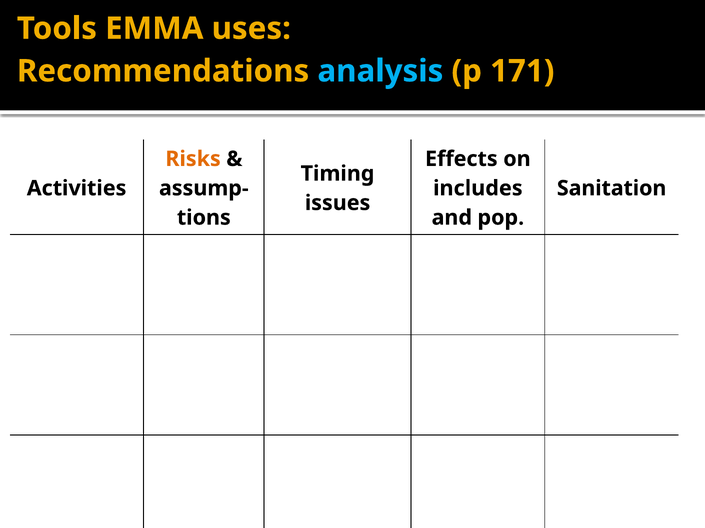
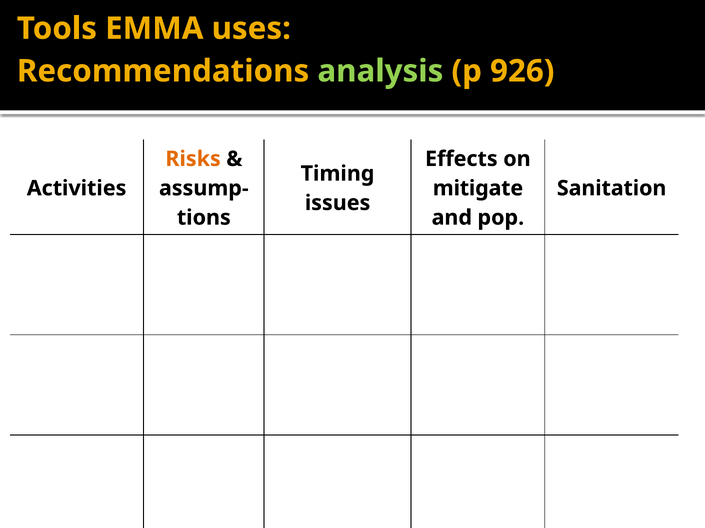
analysis colour: light blue -> light green
171: 171 -> 926
includes: includes -> mitigate
